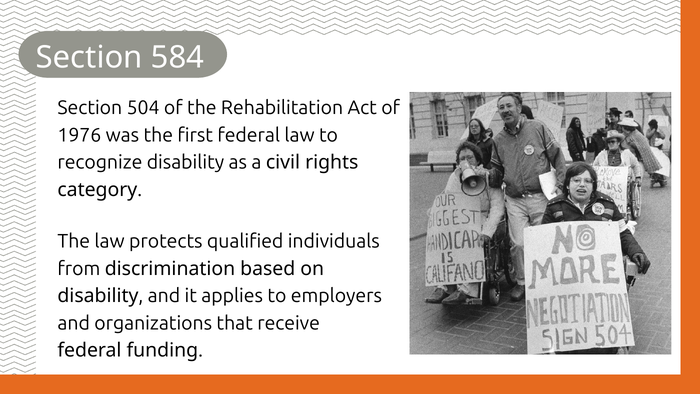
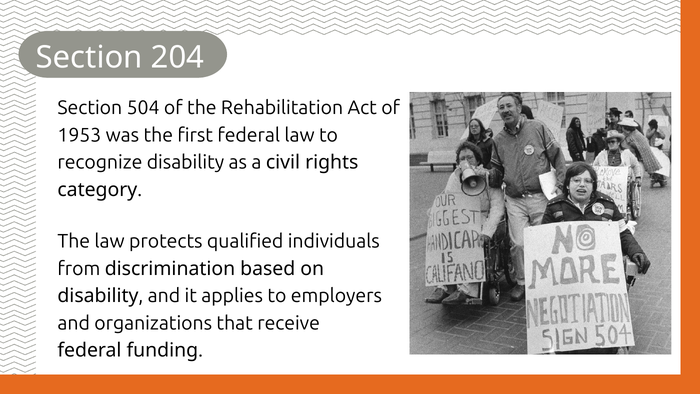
584: 584 -> 204
1976: 1976 -> 1953
